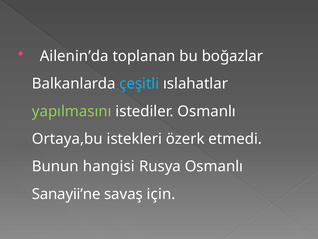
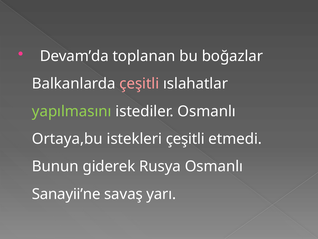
Ailenin’da: Ailenin’da -> Devam’da
çeşitli at (139, 83) colour: light blue -> pink
istekleri özerk: özerk -> çeşitli
hangisi: hangisi -> giderek
için: için -> yarı
